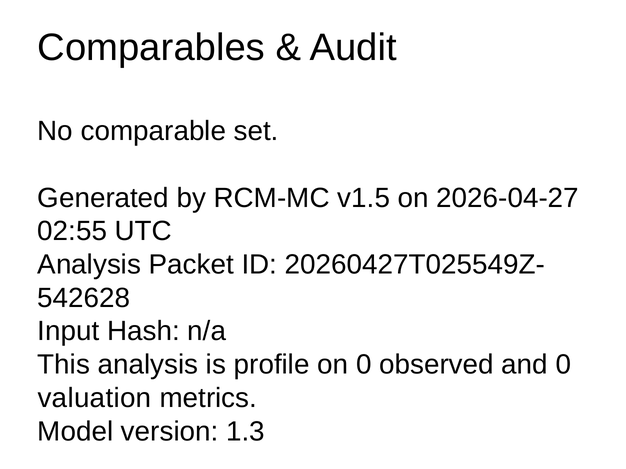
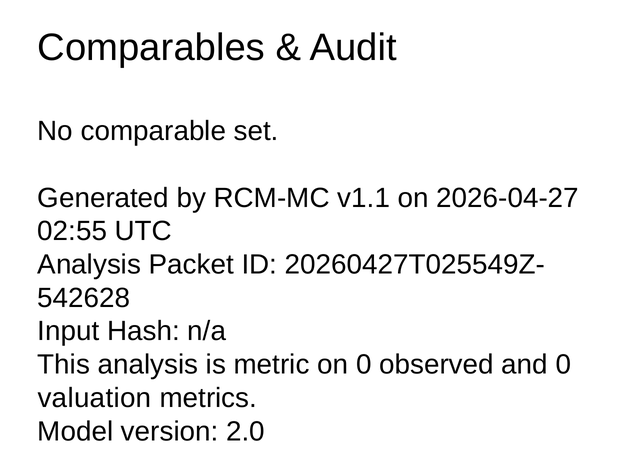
v1.5: v1.5 -> v1.1
profile: profile -> metric
1.3: 1.3 -> 2.0
